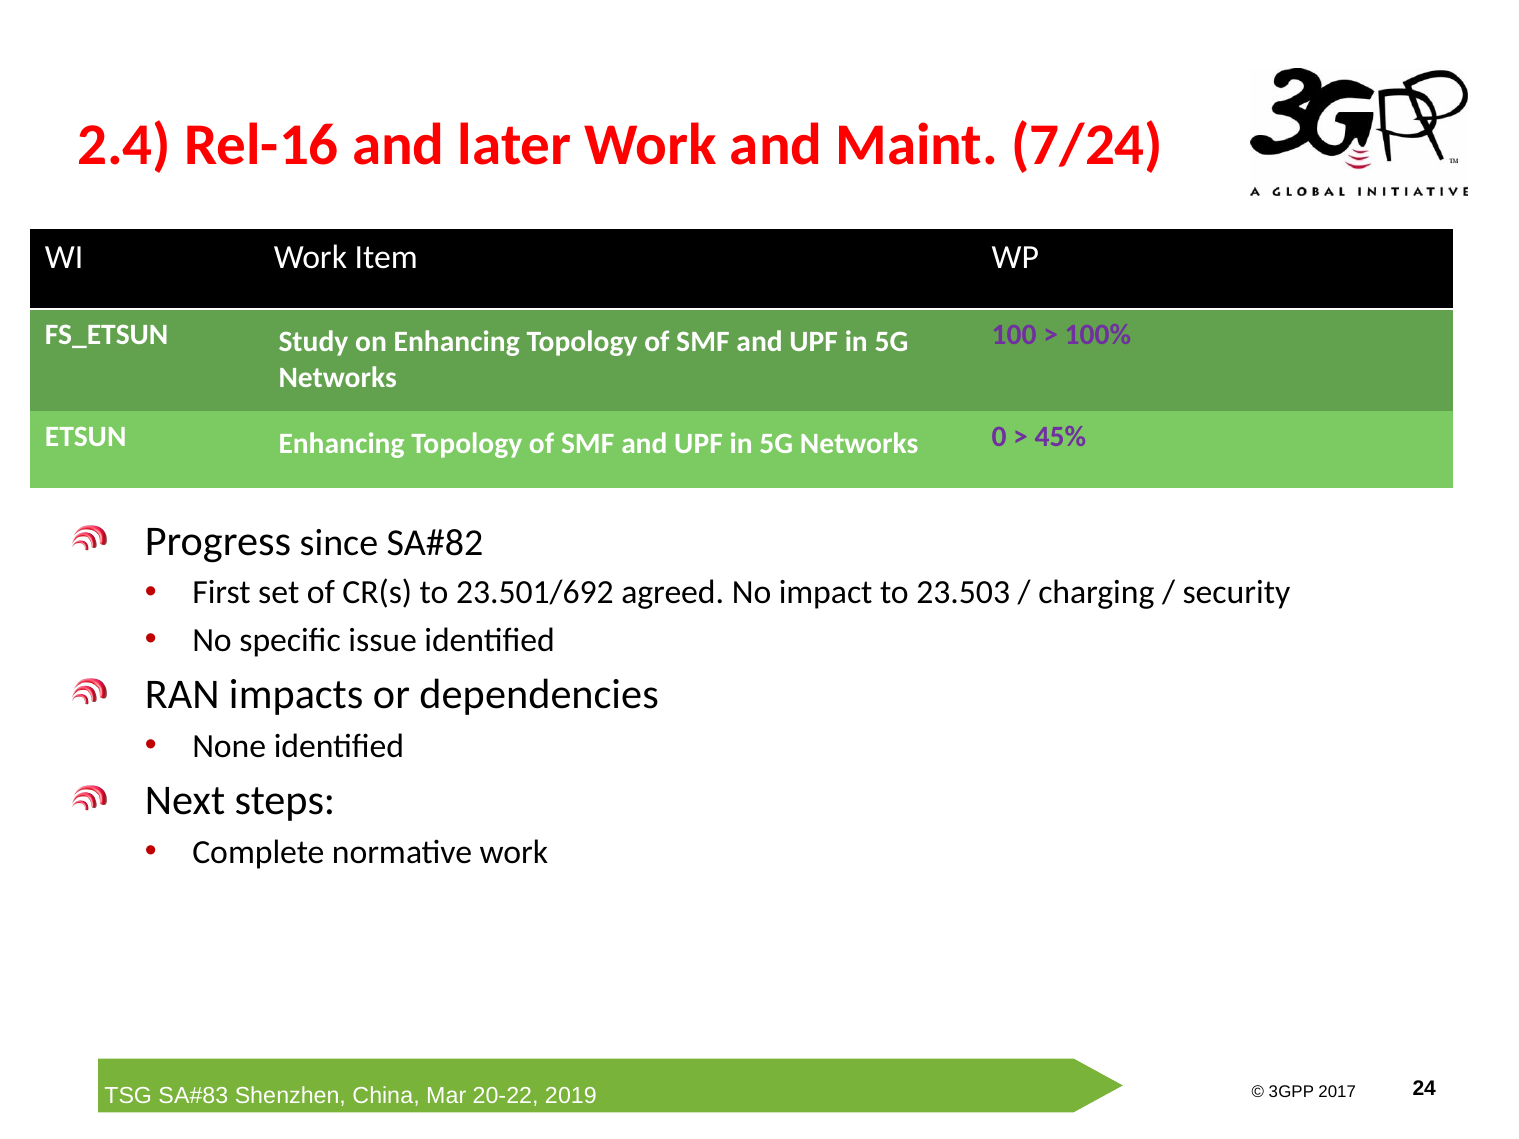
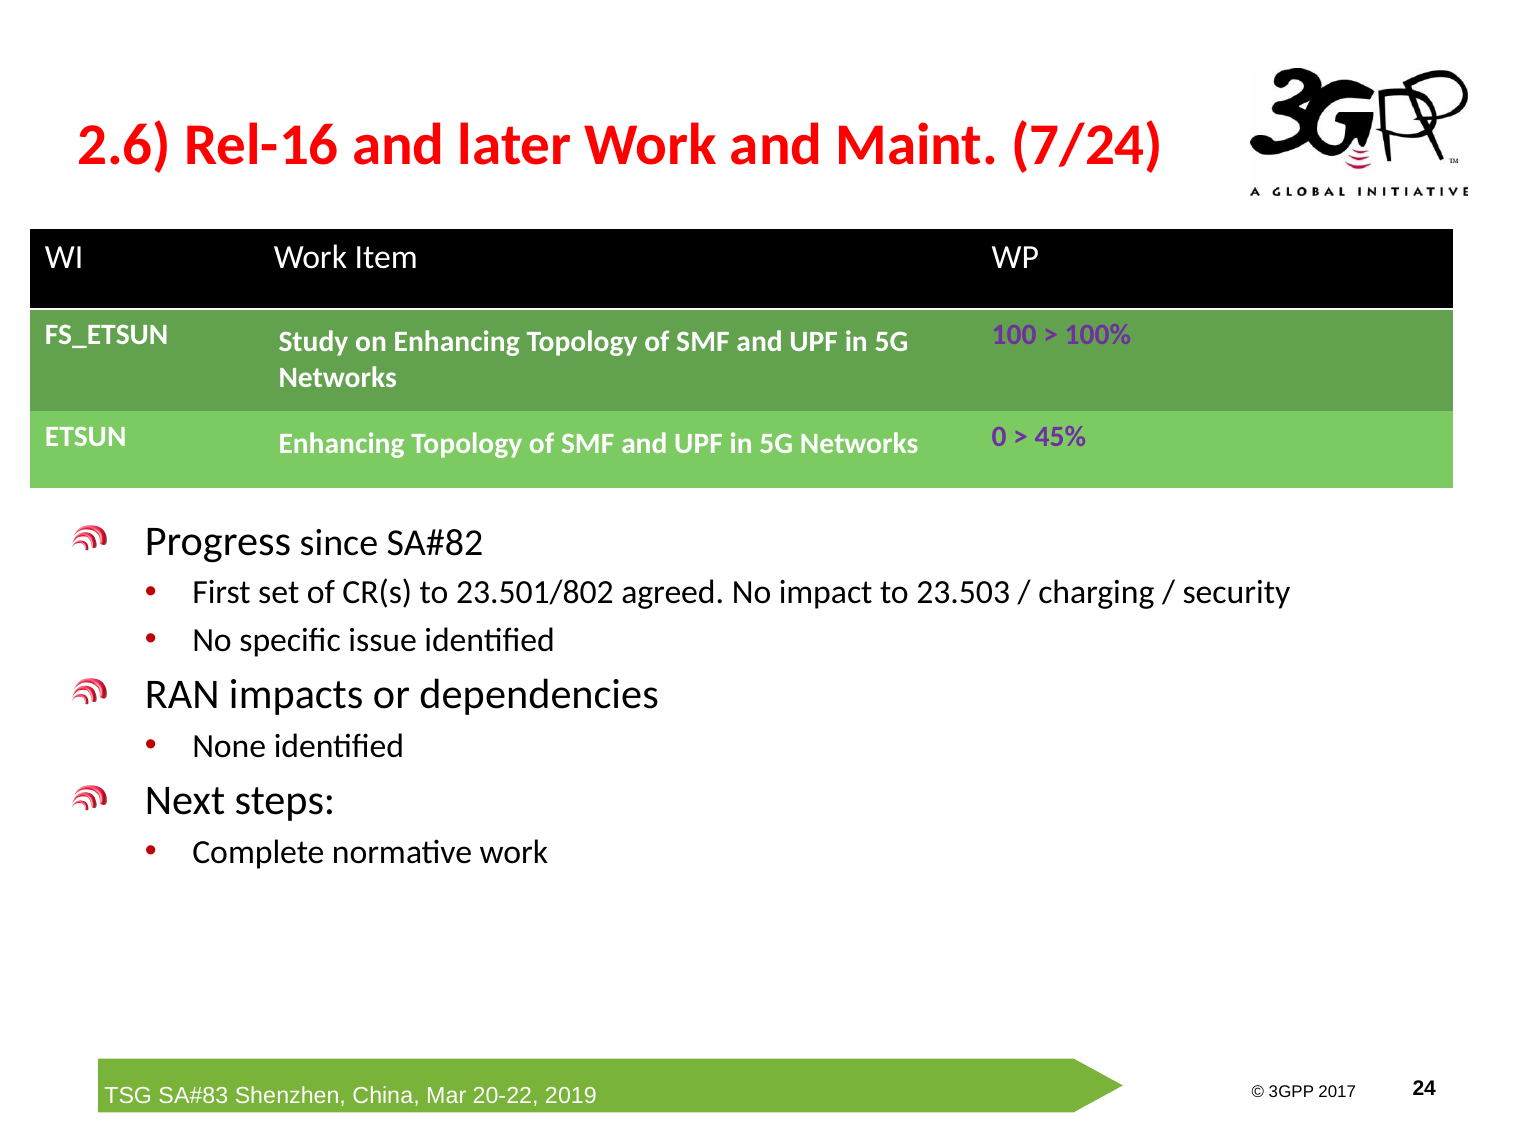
2.4: 2.4 -> 2.6
23.501/692: 23.501/692 -> 23.501/802
